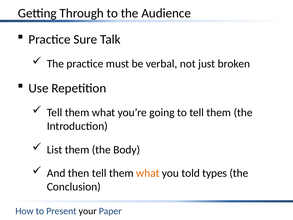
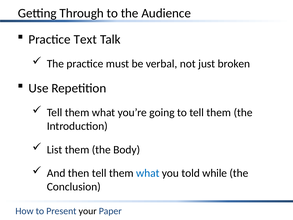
Sure: Sure -> Text
what at (148, 173) colour: orange -> blue
types: types -> while
